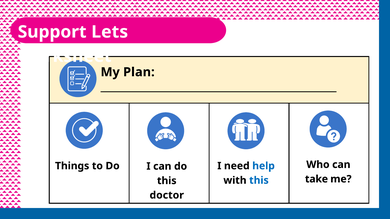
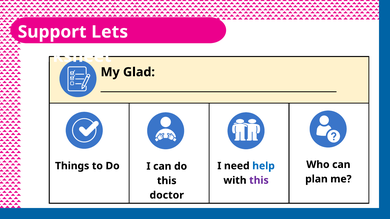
Plan: Plan -> Glad
take: take -> plan
this at (259, 181) colour: blue -> purple
